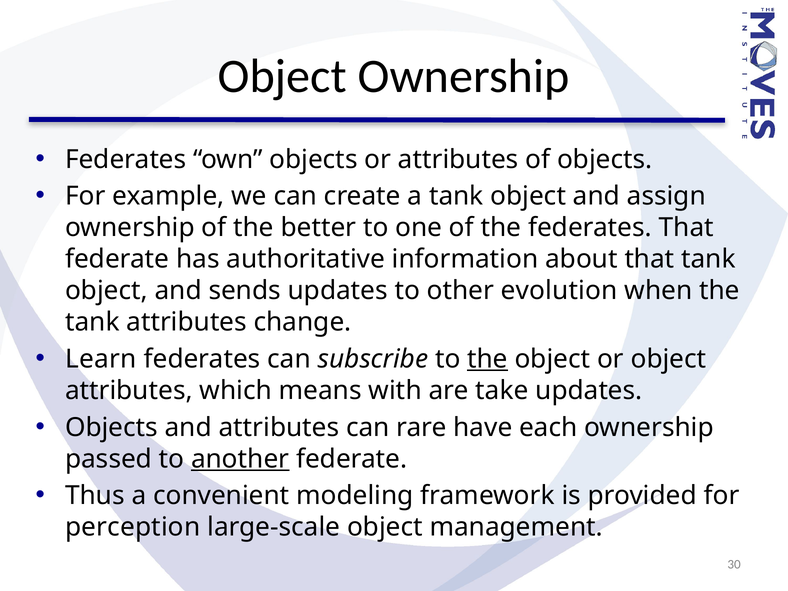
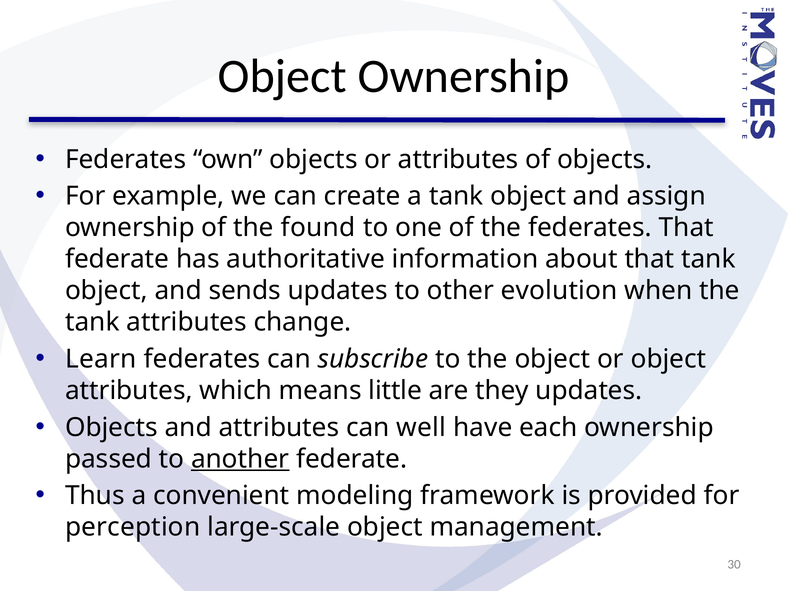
better: better -> found
the at (488, 359) underline: present -> none
with: with -> little
take: take -> they
rare: rare -> well
